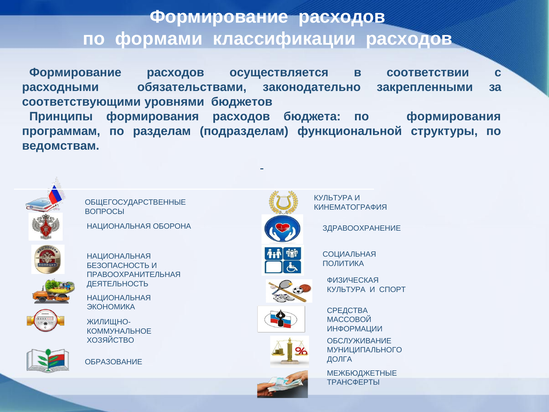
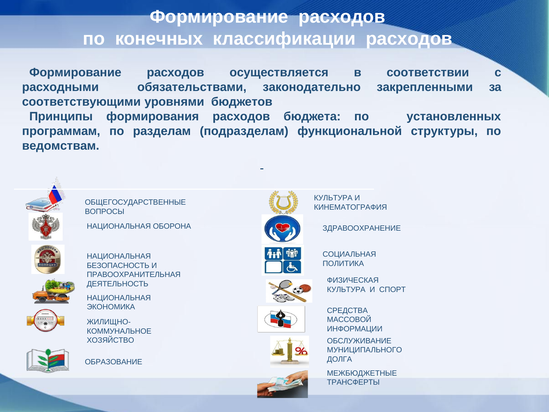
формами: формами -> конечных
по формирования: формирования -> установленных
